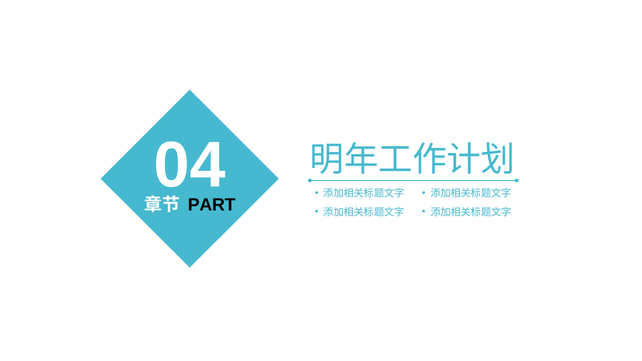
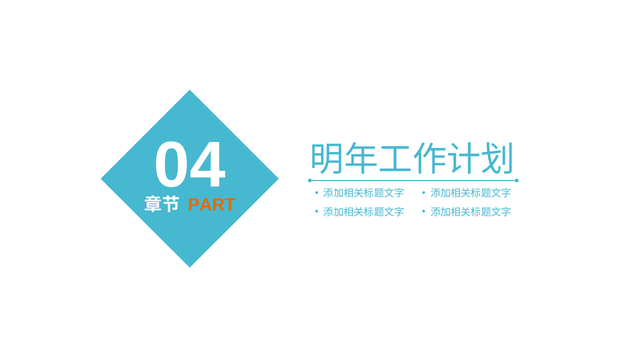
PART colour: black -> orange
